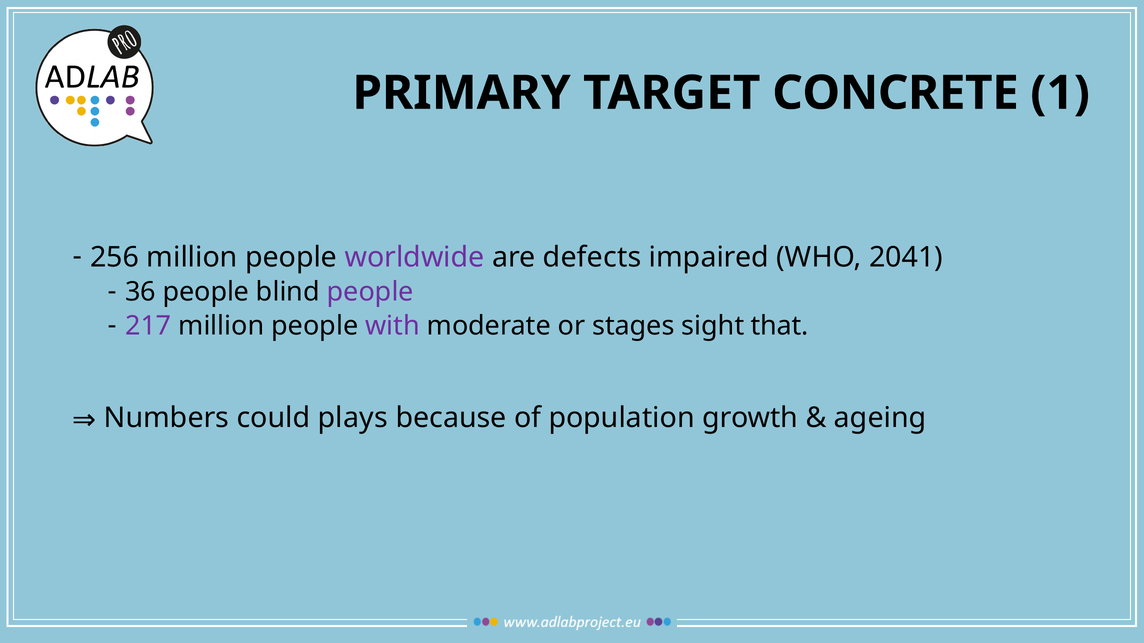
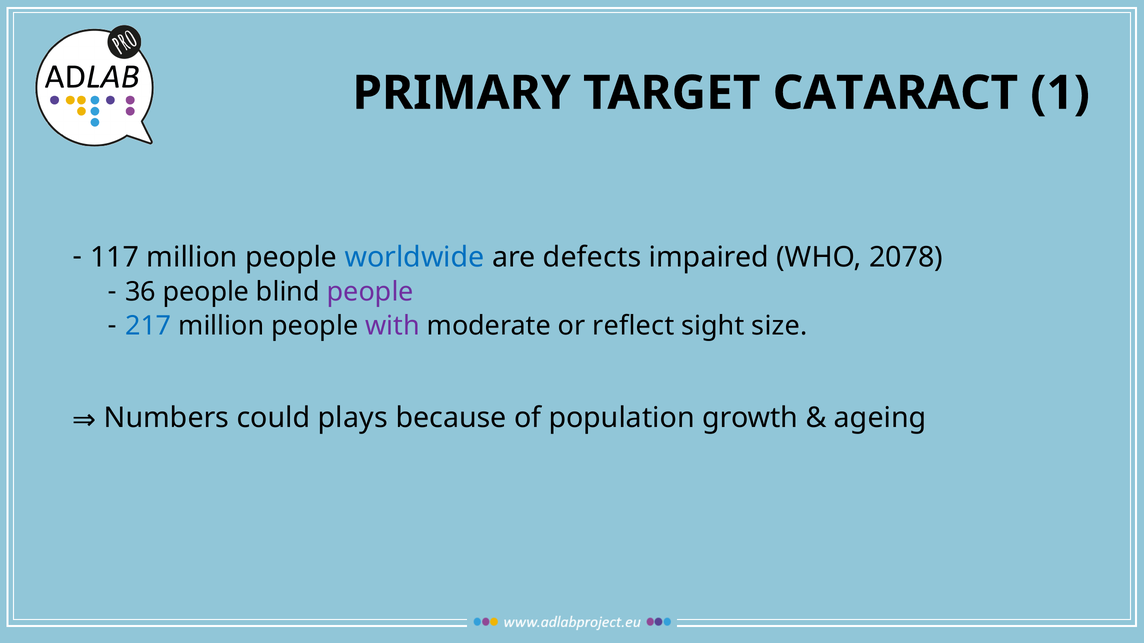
CONCRETE: CONCRETE -> CATARACT
256: 256 -> 117
worldwide colour: purple -> blue
2041: 2041 -> 2078
217 colour: purple -> blue
stages: stages -> reflect
that: that -> size
